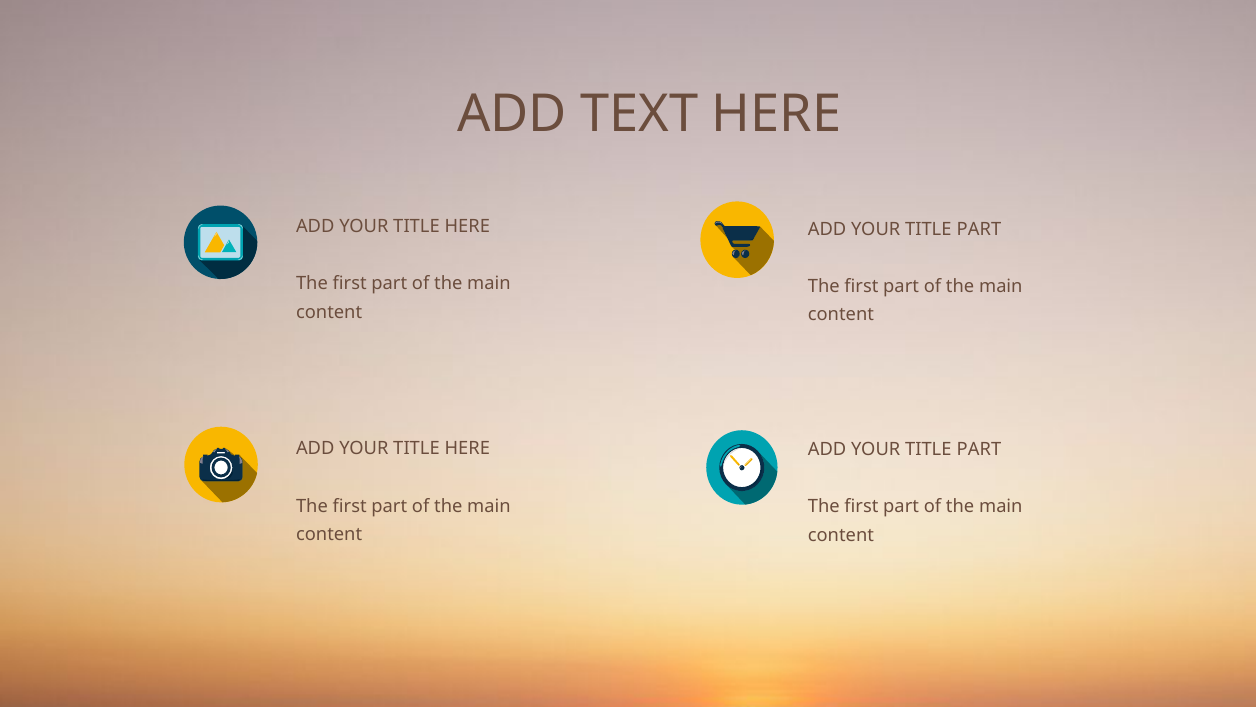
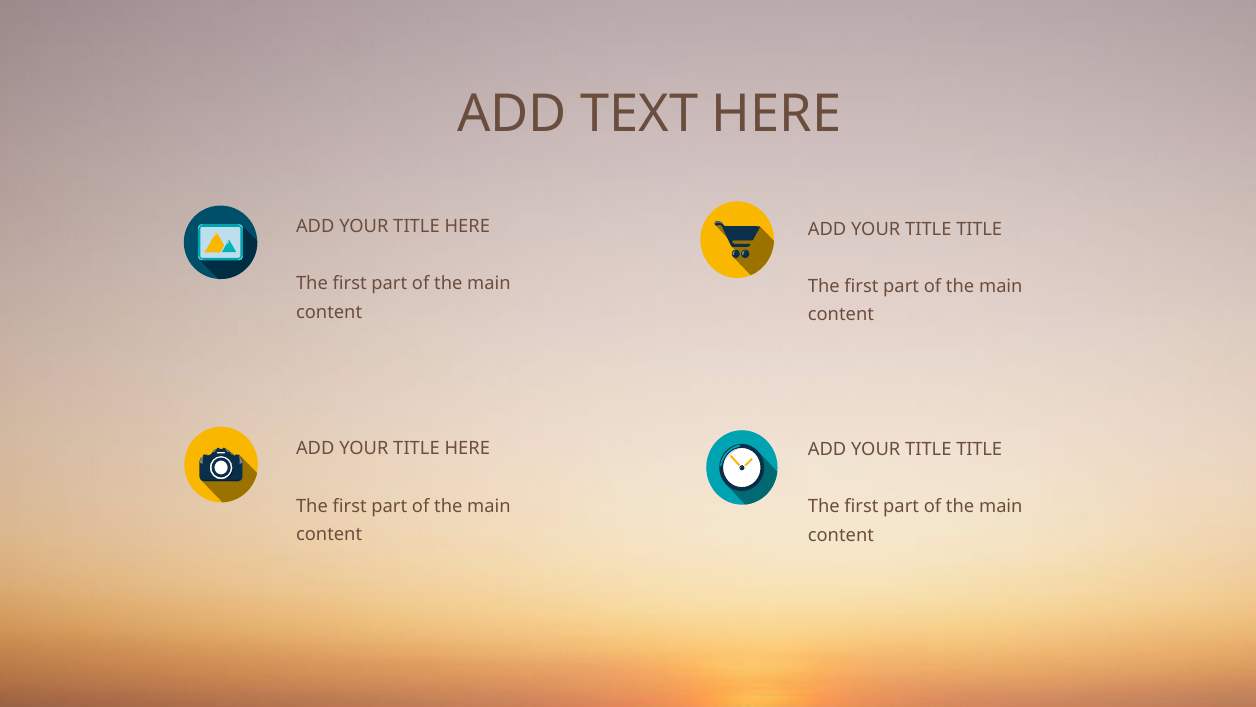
PART at (979, 229): PART -> TITLE
PART at (979, 449): PART -> TITLE
